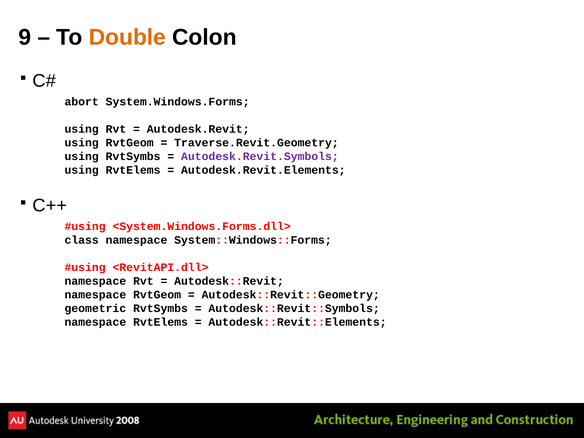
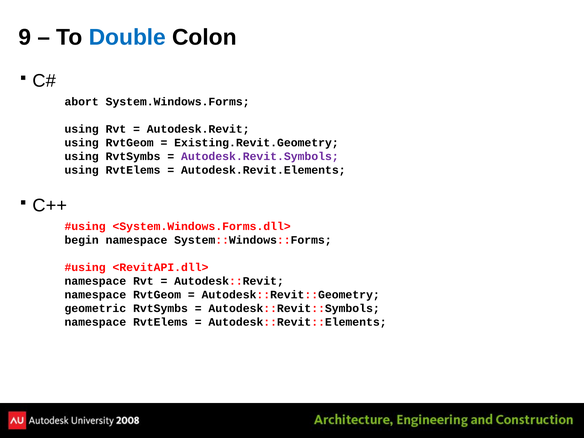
Double colour: orange -> blue
Traverse.Revit.Geometry: Traverse.Revit.Geometry -> Existing.Revit.Geometry
class: class -> begin
